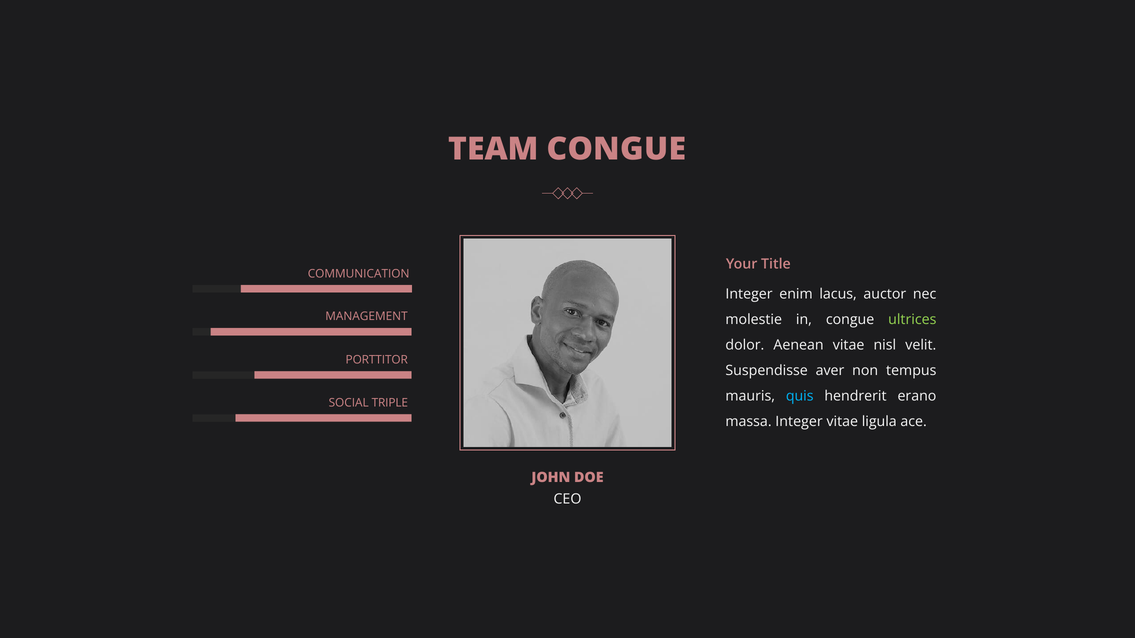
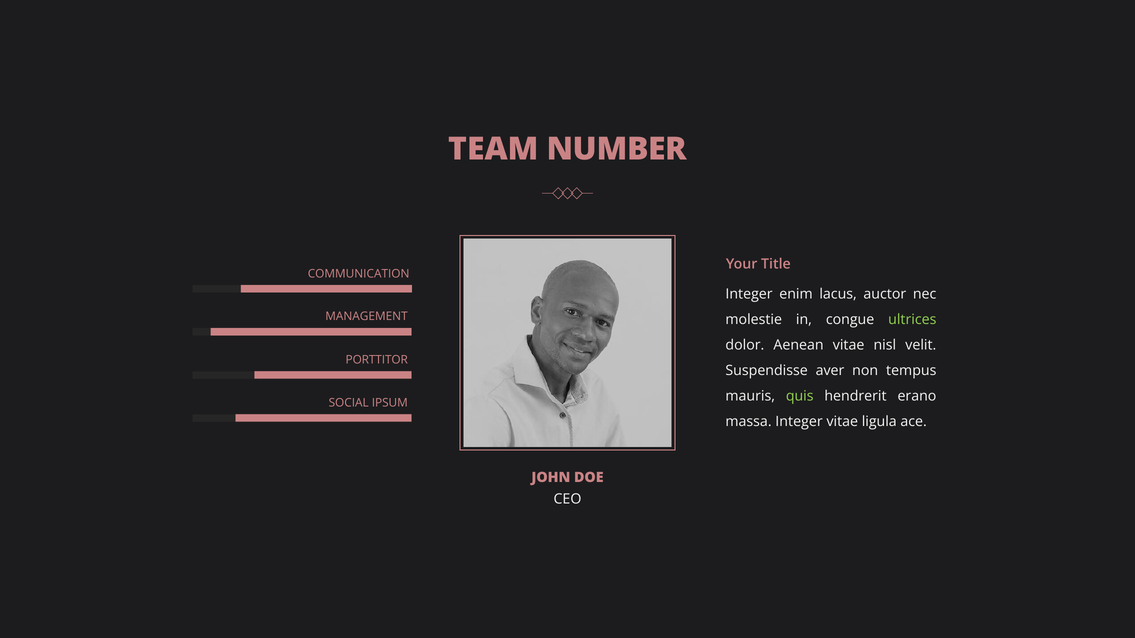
TEAM CONGUE: CONGUE -> NUMBER
quis colour: light blue -> light green
TRIPLE: TRIPLE -> IPSUM
